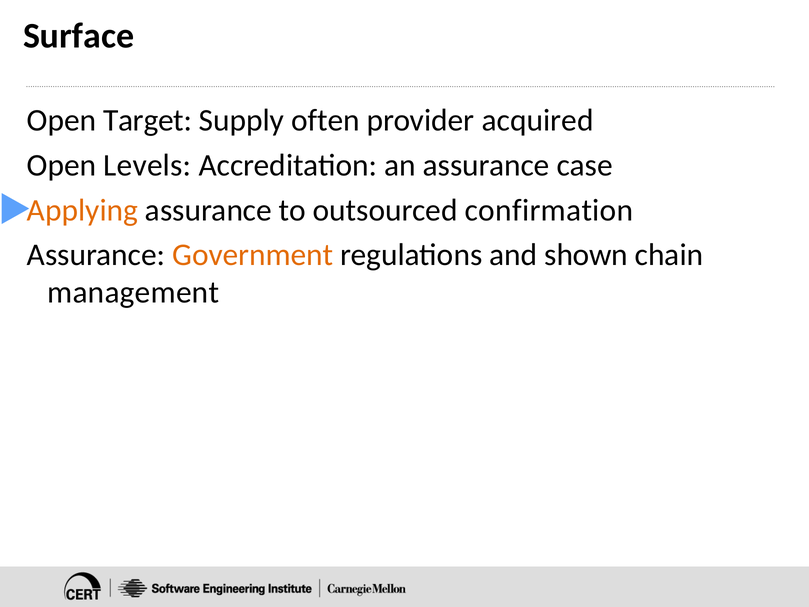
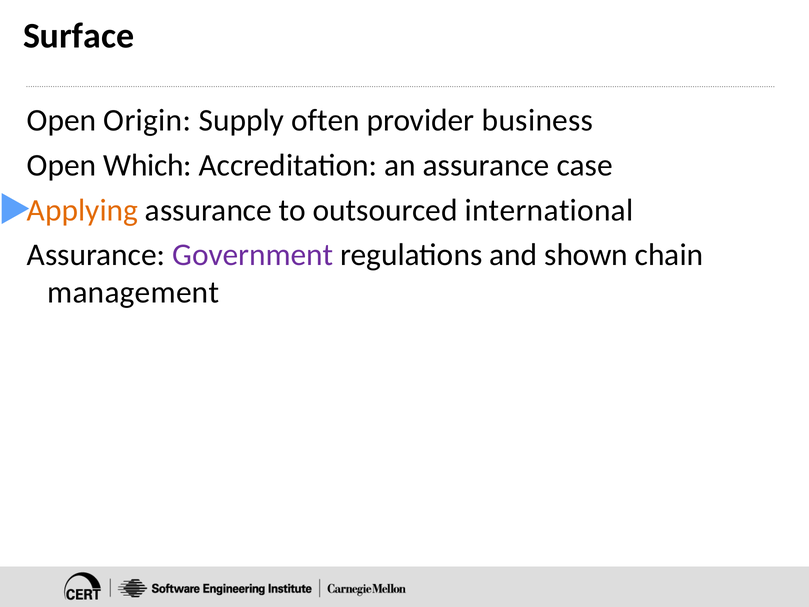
Target: Target -> Origin
acquired: acquired -> business
Levels: Levels -> Which
confirmation: confirmation -> international
Government colour: orange -> purple
